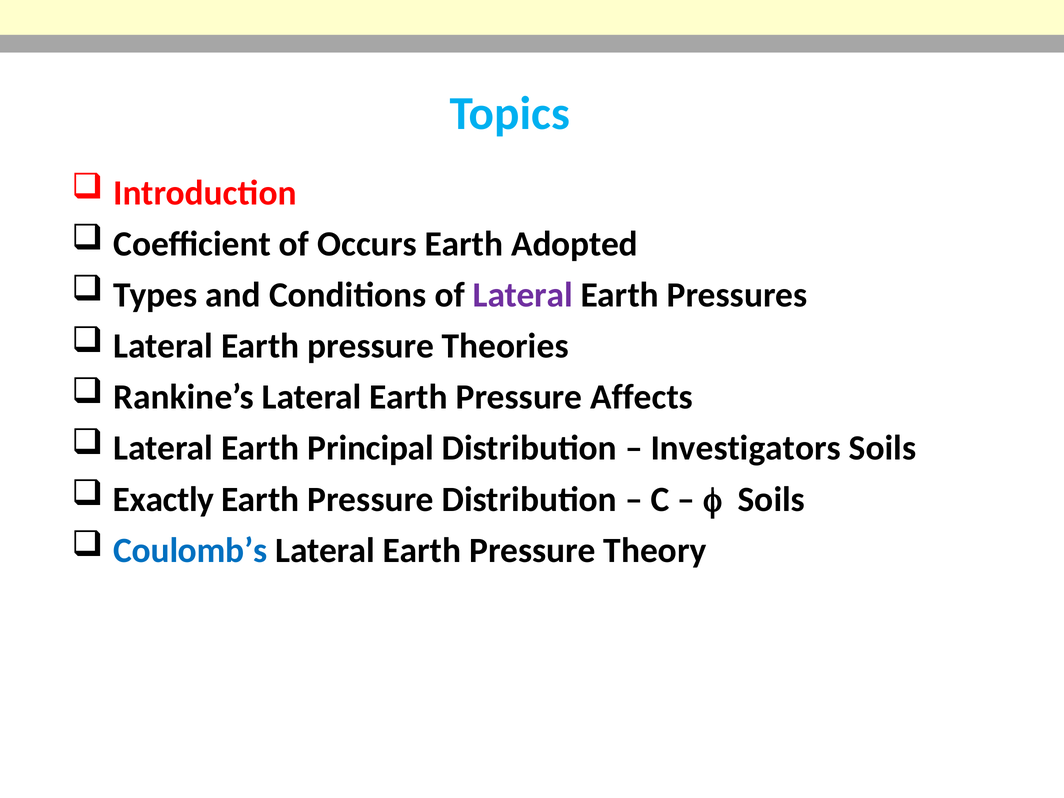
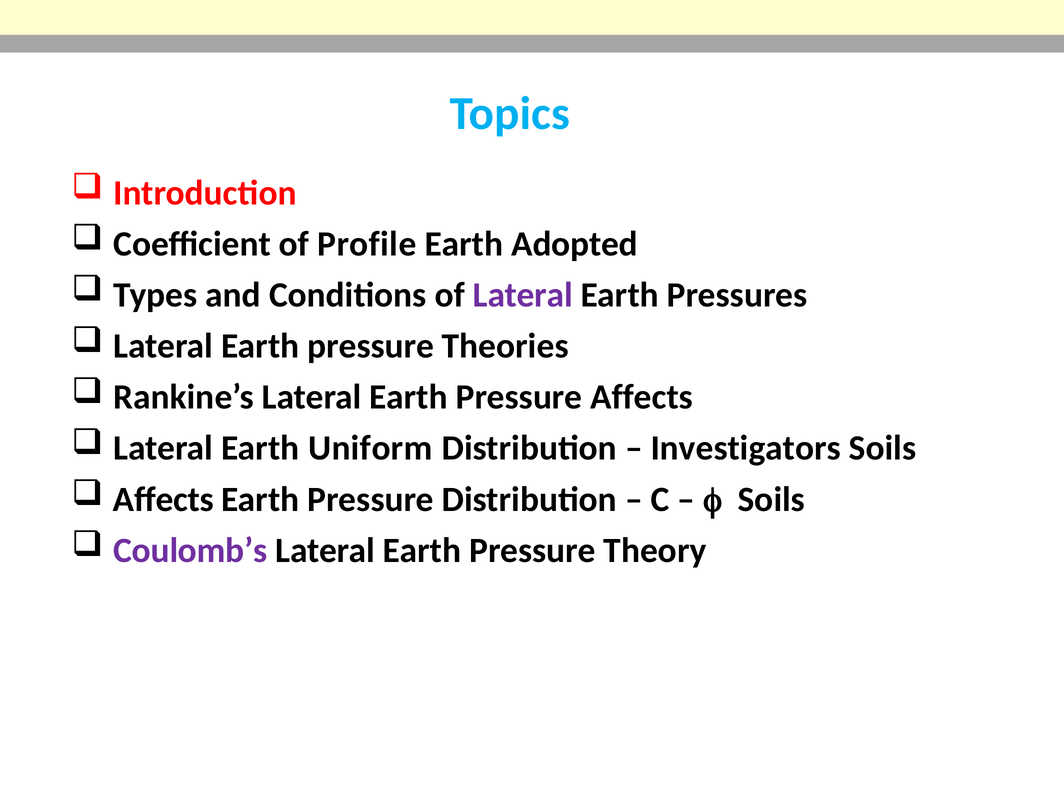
Occurs: Occurs -> Profile
Principal: Principal -> Uniform
Exactly at (163, 499): Exactly -> Affects
Coulomb’s colour: blue -> purple
